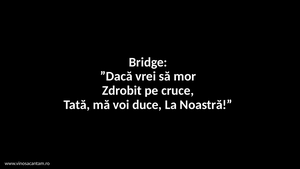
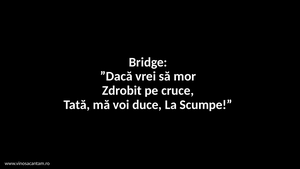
Noastră: Noastră -> Scumpe
